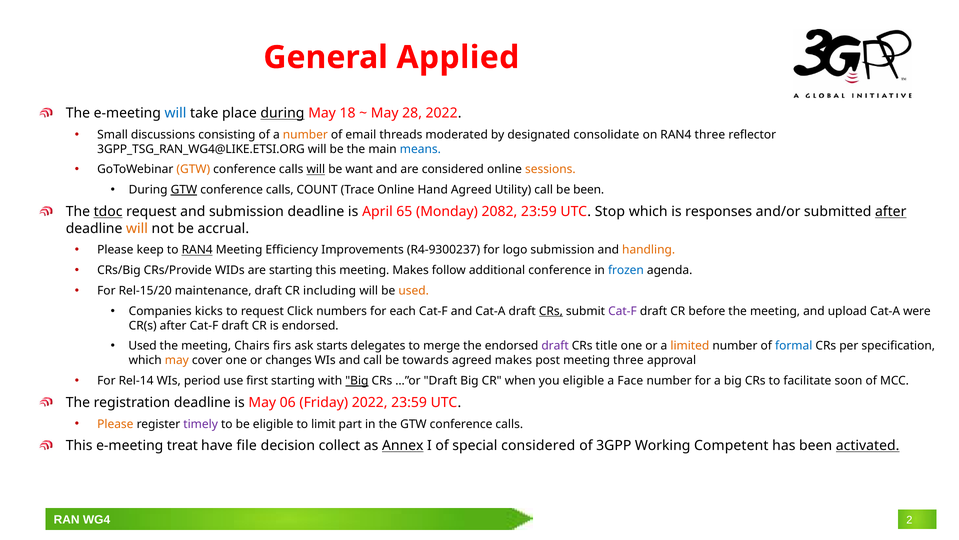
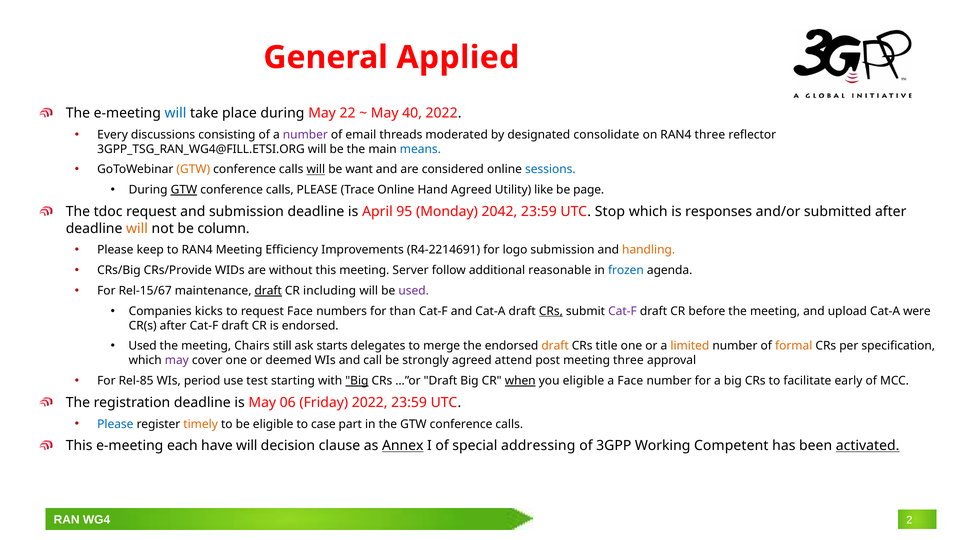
during at (282, 113) underline: present -> none
18: 18 -> 22
28: 28 -> 40
Small: Small -> Every
number at (305, 135) colour: orange -> purple
3GPP_TSG_RAN_WG4@LIKE.ETSI.ORG: 3GPP_TSG_RAN_WG4@LIKE.ETSI.ORG -> 3GPP_TSG_RAN_WG4@FILL.ETSI.ORG
sessions colour: orange -> blue
calls COUNT: COUNT -> PLEASE
Utility call: call -> like
be been: been -> page
tdoc underline: present -> none
65: 65 -> 95
2082: 2082 -> 2042
after at (891, 211) underline: present -> none
accrual: accrual -> column
RAN4 at (197, 250) underline: present -> none
R4-9300237: R4-9300237 -> R4-2214691
are starting: starting -> without
meeting Makes: Makes -> Server
additional conference: conference -> reasonable
Rel-15/20: Rel-15/20 -> Rel-15/67
draft at (268, 290) underline: none -> present
used at (414, 290) colour: orange -> purple
request Click: Click -> Face
each: each -> than
firs: firs -> still
draft at (555, 346) colour: purple -> orange
formal colour: blue -> orange
may at (177, 360) colour: orange -> purple
changes: changes -> deemed
towards: towards -> strongly
agreed makes: makes -> attend
Rel-14: Rel-14 -> Rel-85
first: first -> test
when underline: none -> present
soon: soon -> early
Please at (115, 424) colour: orange -> blue
timely colour: purple -> orange
limit: limit -> case
treat: treat -> each
have file: file -> will
collect: collect -> clause
special considered: considered -> addressing
